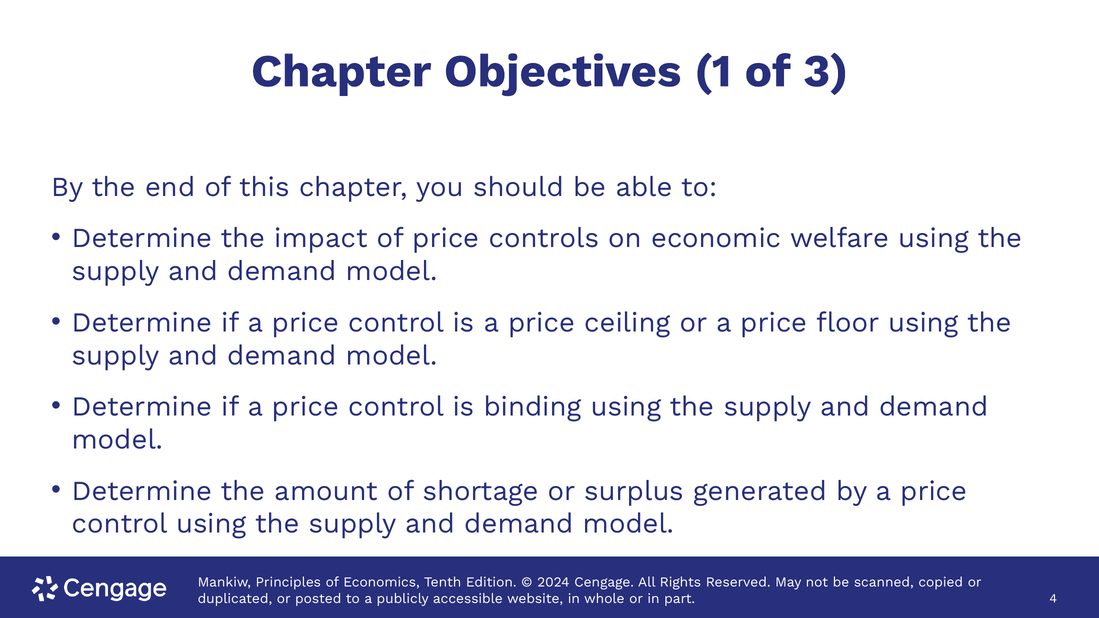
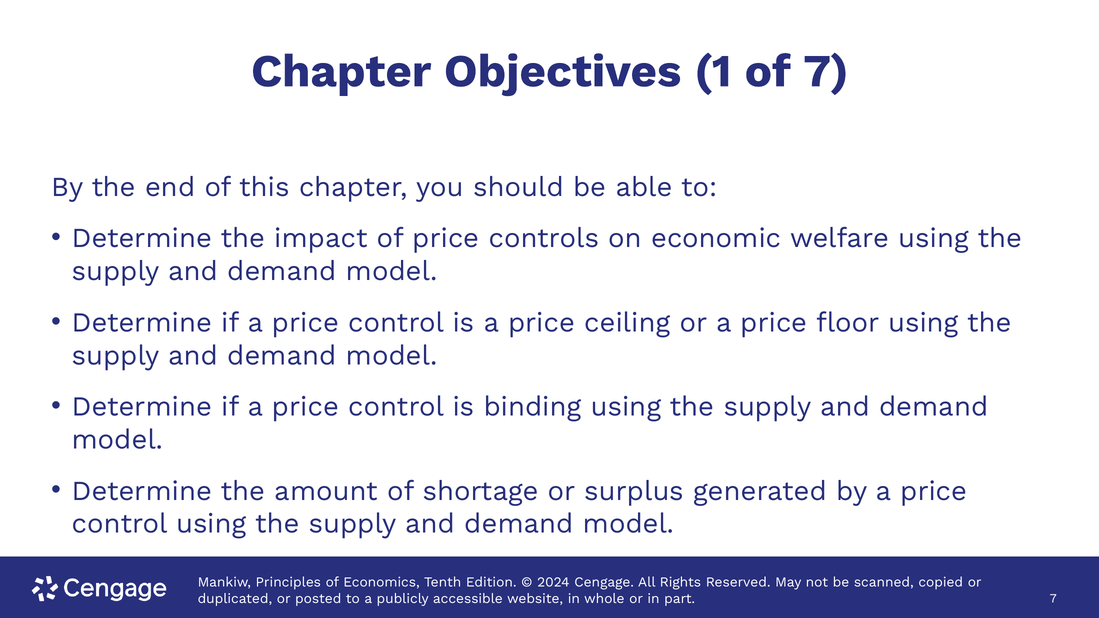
of 3: 3 -> 7
4 at (1053, 599): 4 -> 7
